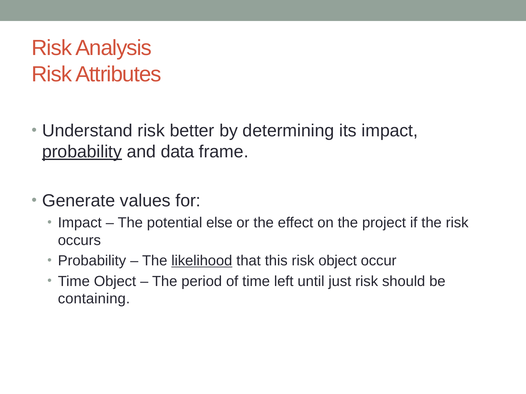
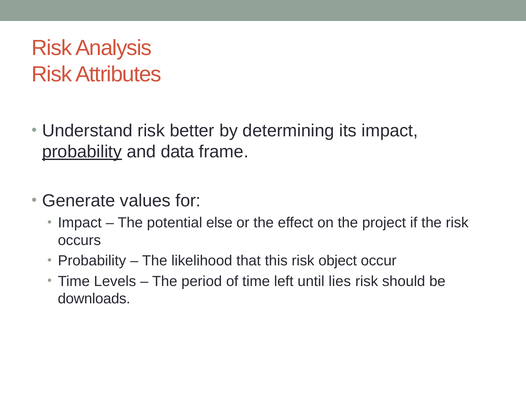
likelihood underline: present -> none
Time Object: Object -> Levels
just: just -> lies
containing: containing -> downloads
